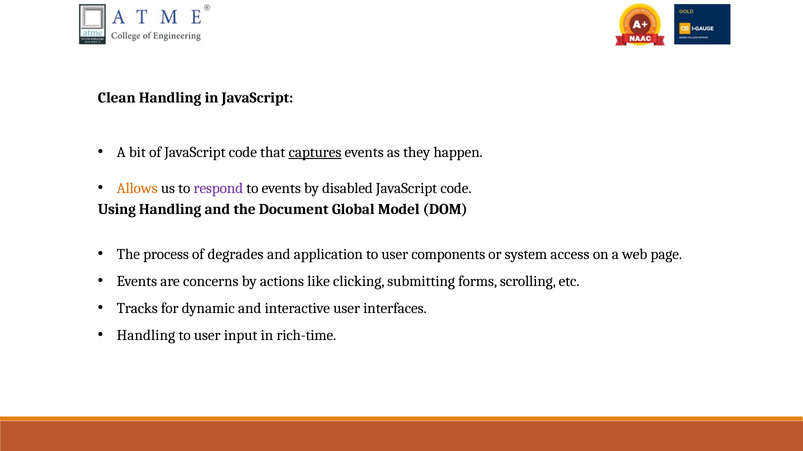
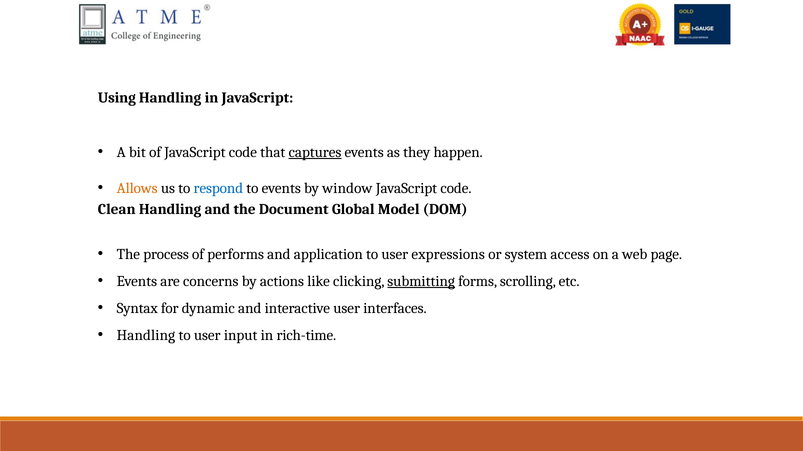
Clean: Clean -> Using
respond colour: purple -> blue
disabled: disabled -> window
Using: Using -> Clean
degrades: degrades -> performs
components: components -> expressions
submitting underline: none -> present
Tracks: Tracks -> Syntax
